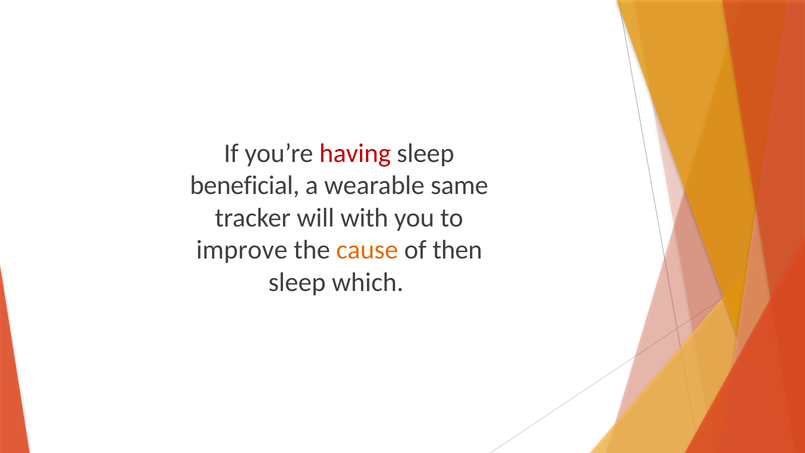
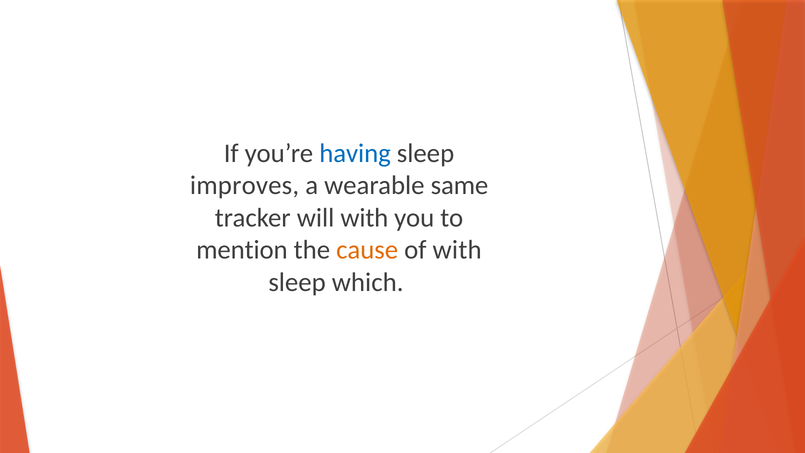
having colour: red -> blue
beneficial: beneficial -> improves
improve: improve -> mention
of then: then -> with
